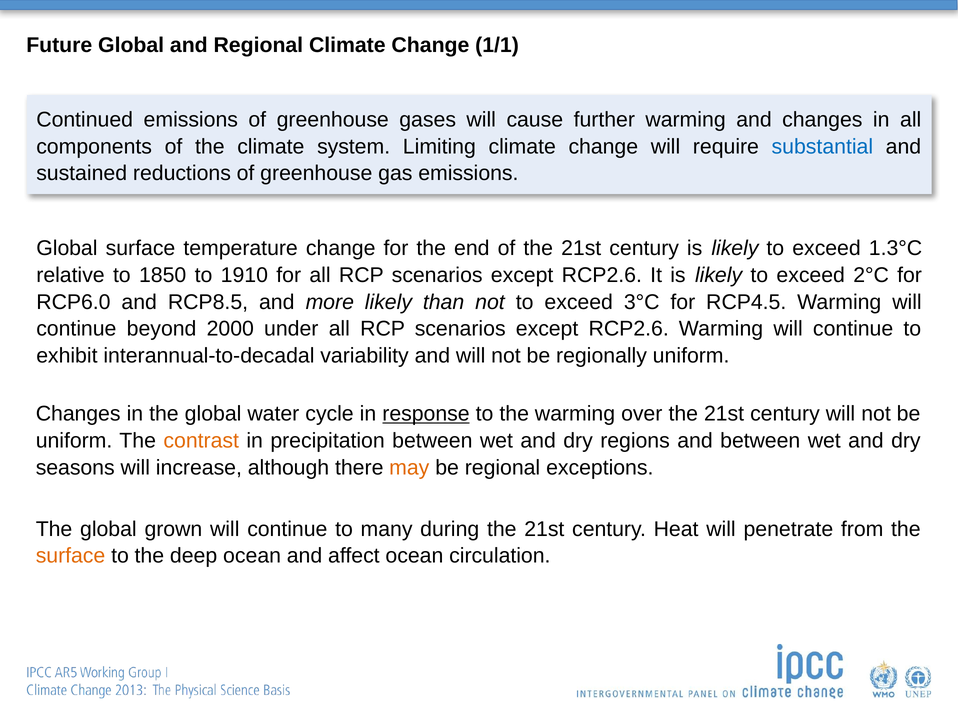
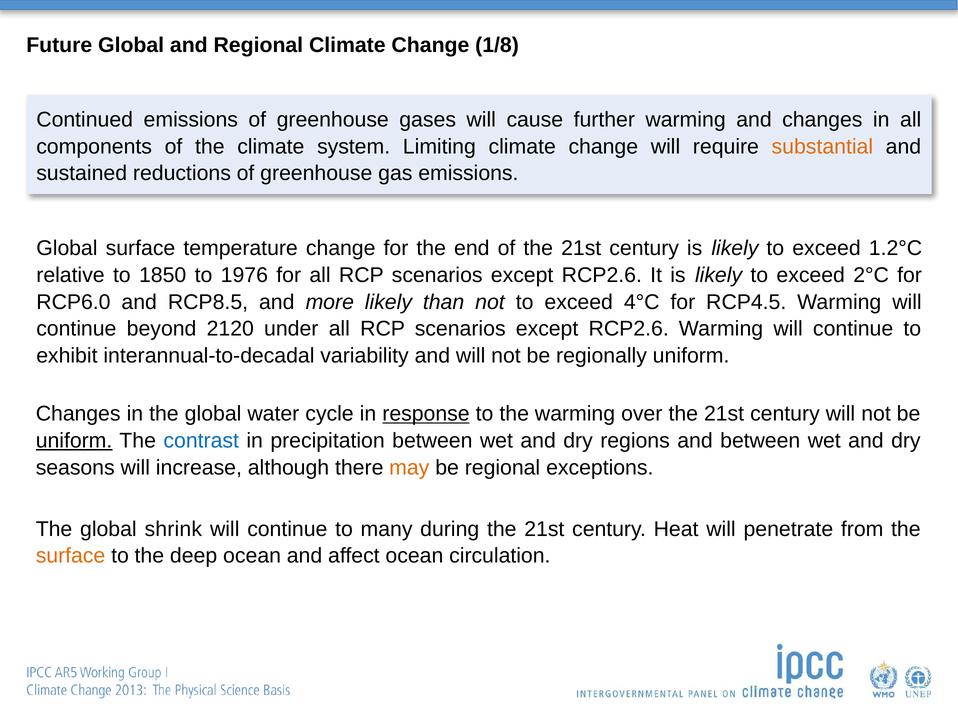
1/1: 1/1 -> 1/8
substantial colour: blue -> orange
1.3°C: 1.3°C -> 1.2°C
1910: 1910 -> 1976
3°C: 3°C -> 4°C
2000: 2000 -> 2120
uniform at (74, 440) underline: none -> present
contrast colour: orange -> blue
grown: grown -> shrink
